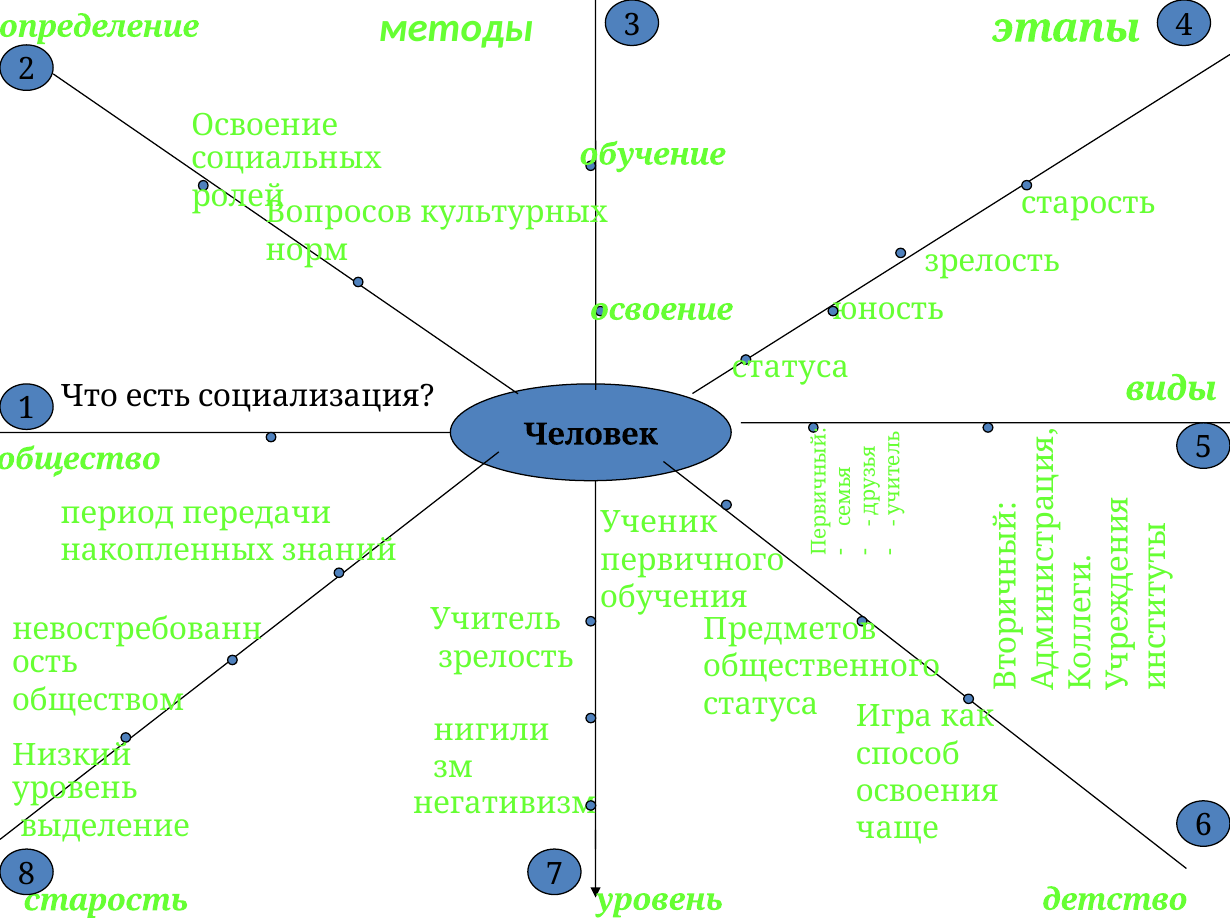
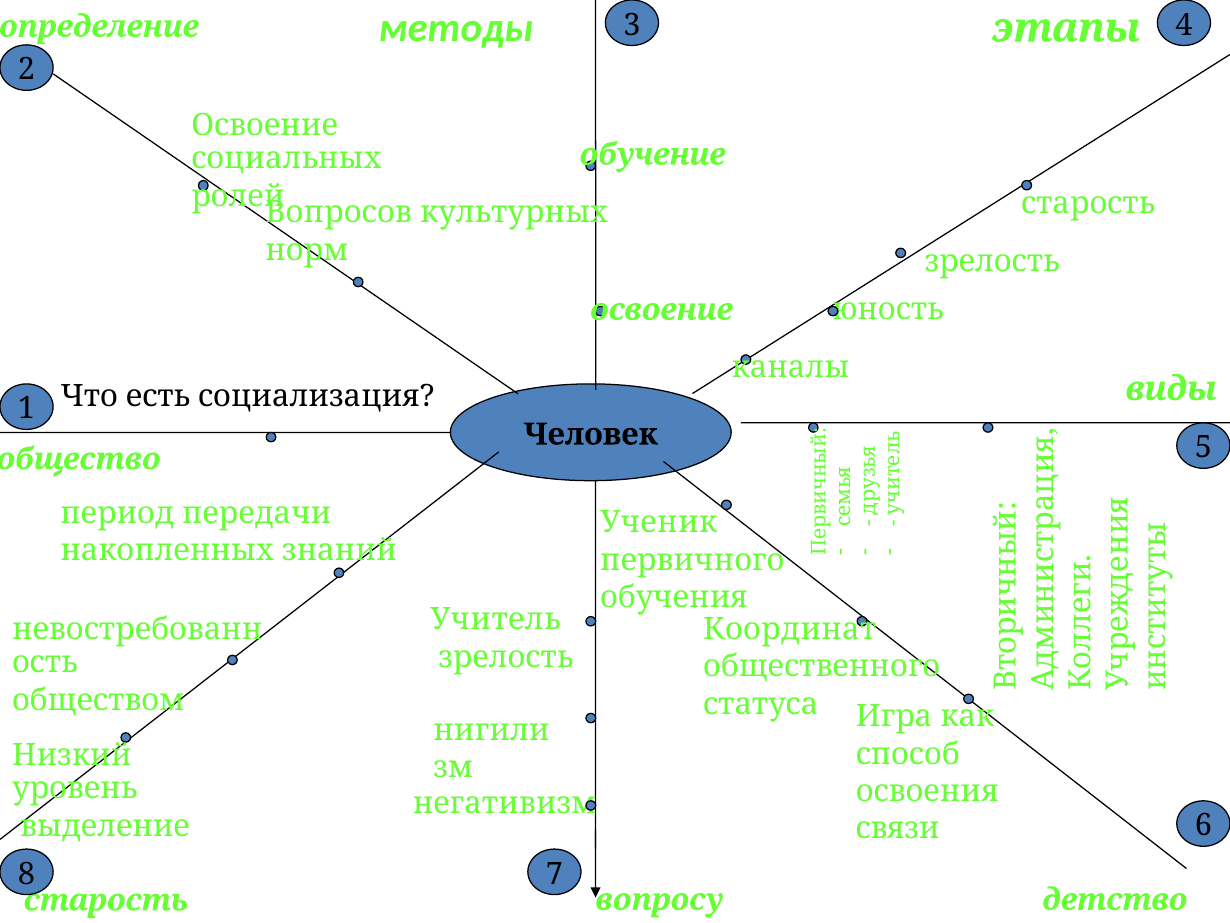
статуса at (790, 368): статуса -> каналы
Предметов: Предметов -> Координат
чаще: чаще -> связи
уровень at (659, 899): уровень -> вопросу
